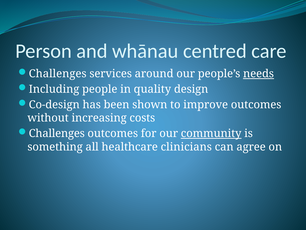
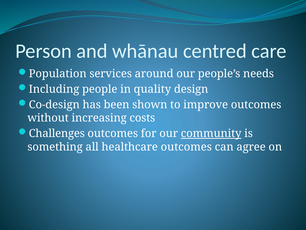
Challenges at (58, 74): Challenges -> Population
needs underline: present -> none
healthcare clinicians: clinicians -> outcomes
